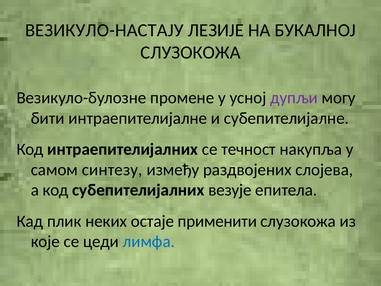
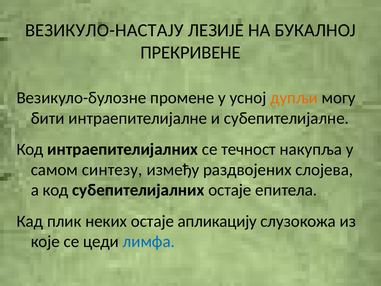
СЛУЗОКОЖА at (190, 52): СЛУЗОКОЖА -> ПРЕКРИВЕНЕ
дупљи colour: purple -> orange
субепителијалних везује: везује -> остаје
применити: применити -> апликацију
